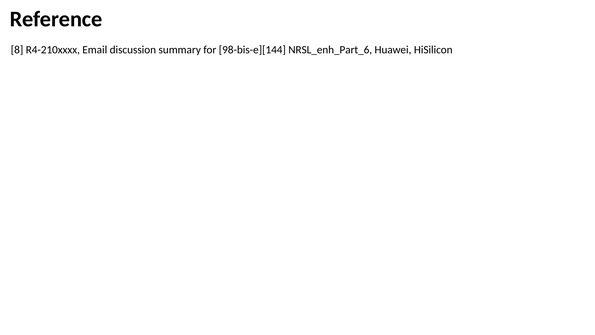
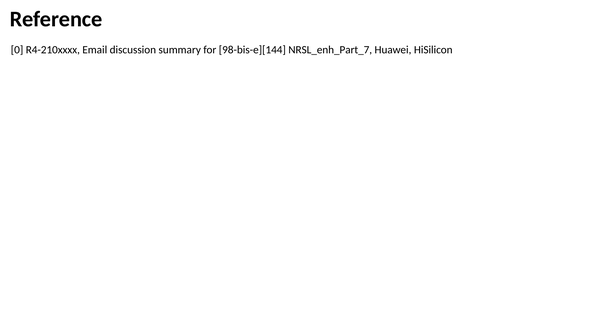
8: 8 -> 0
NRSL_enh_Part_6: NRSL_enh_Part_6 -> NRSL_enh_Part_7
